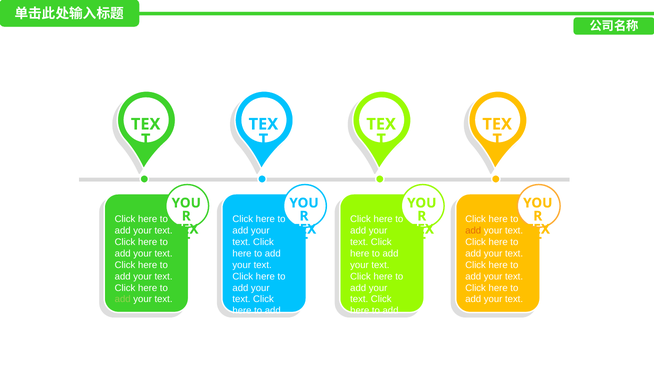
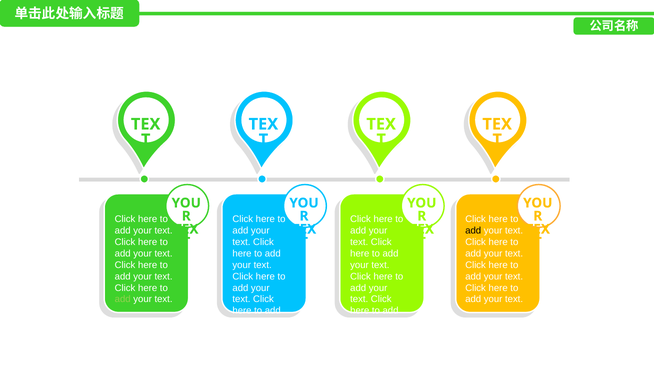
add at (473, 231) colour: orange -> black
